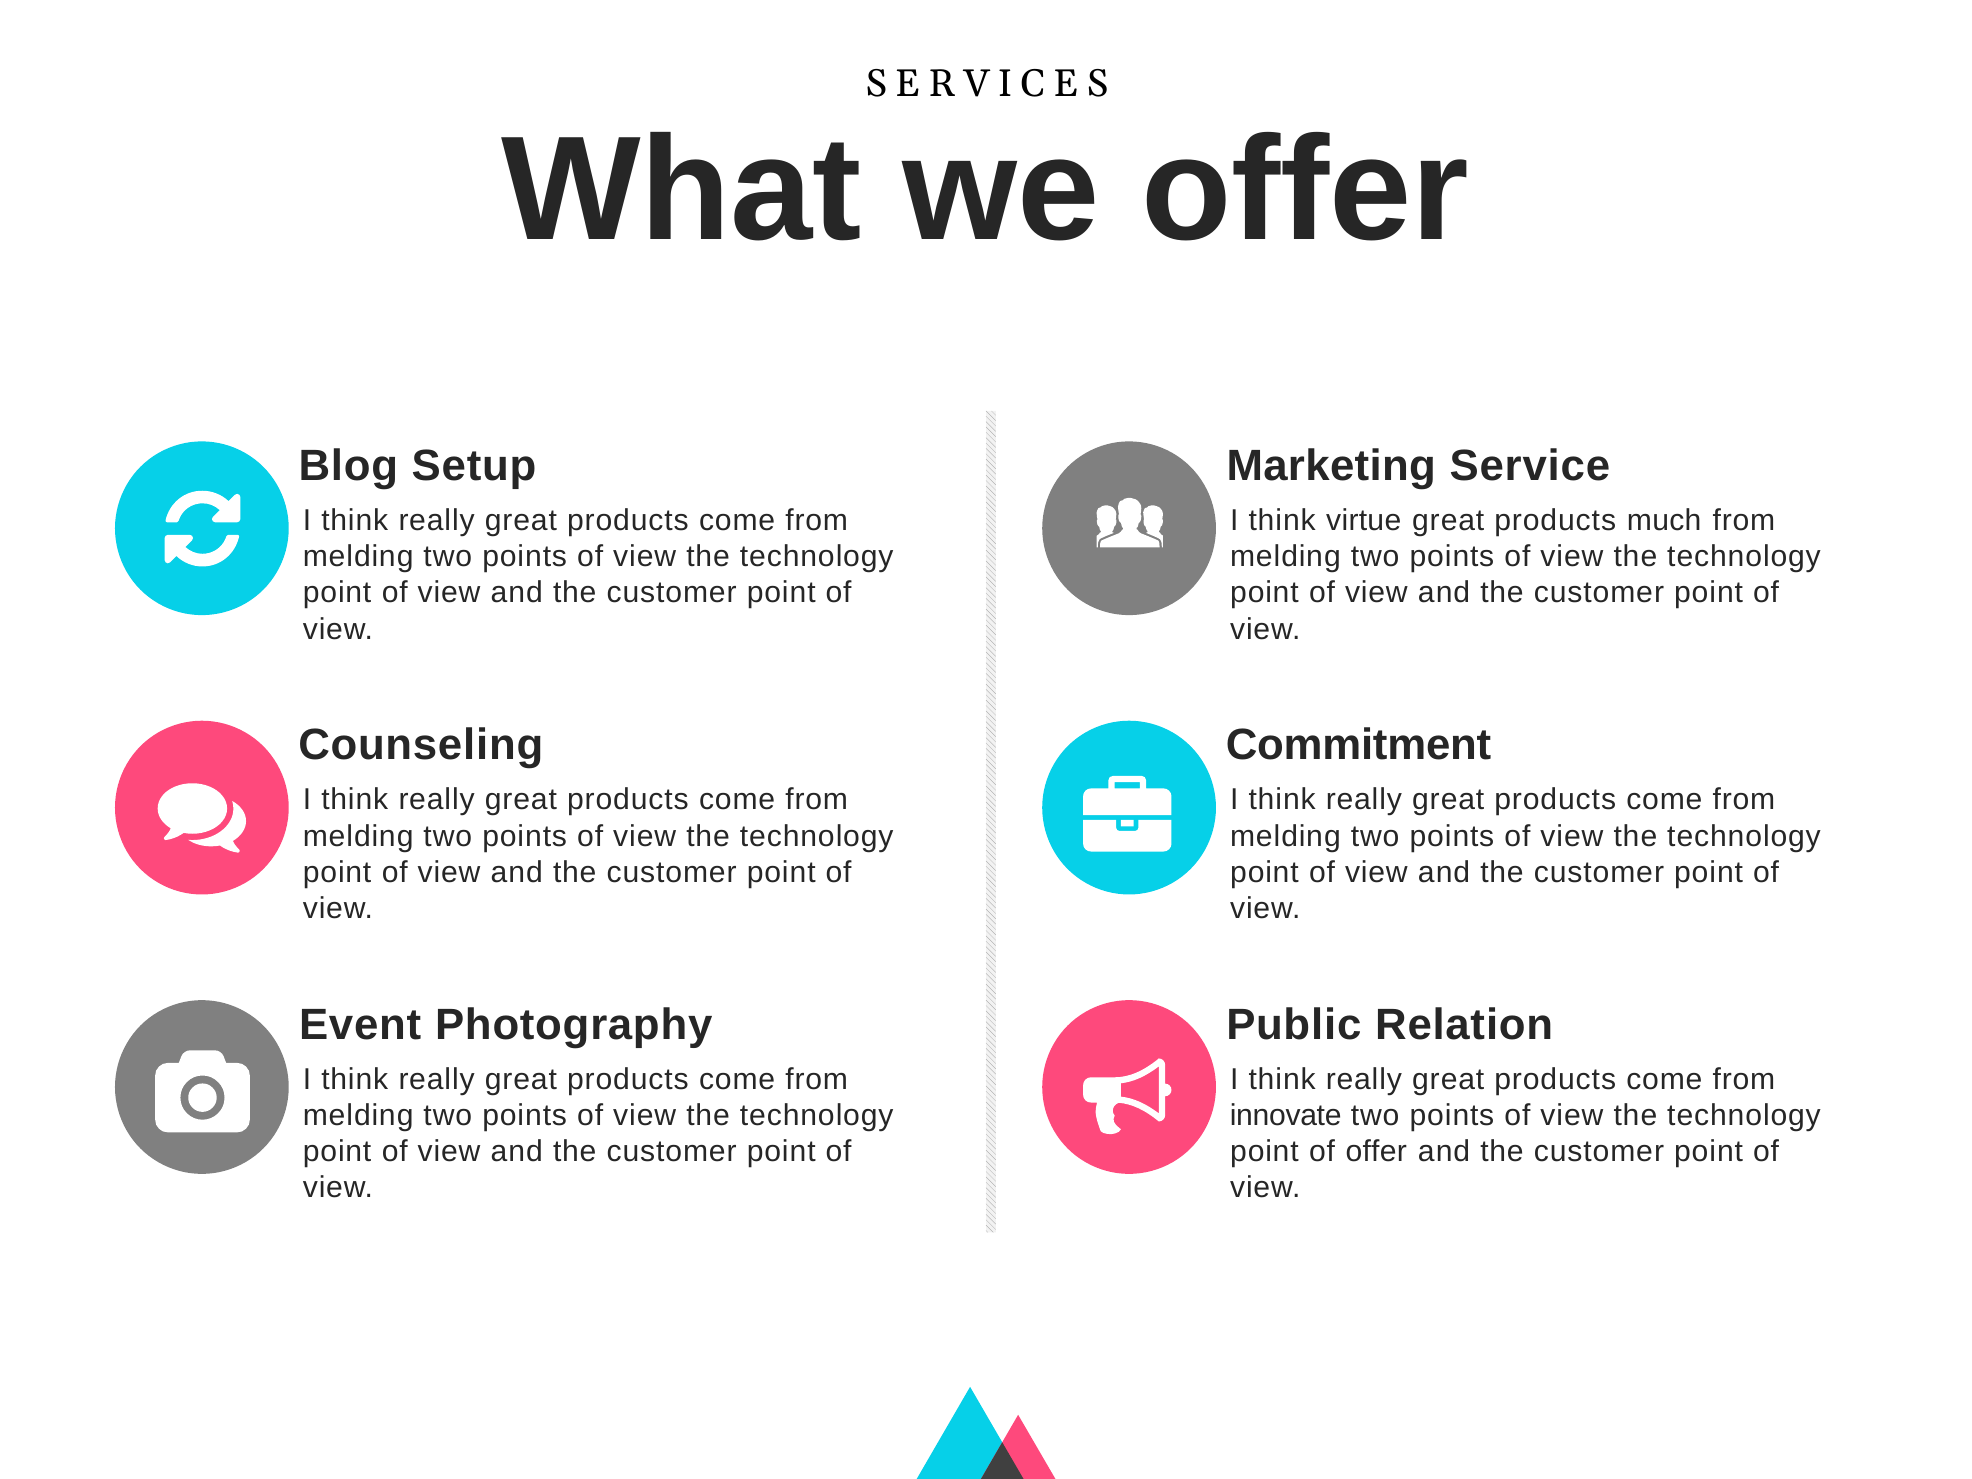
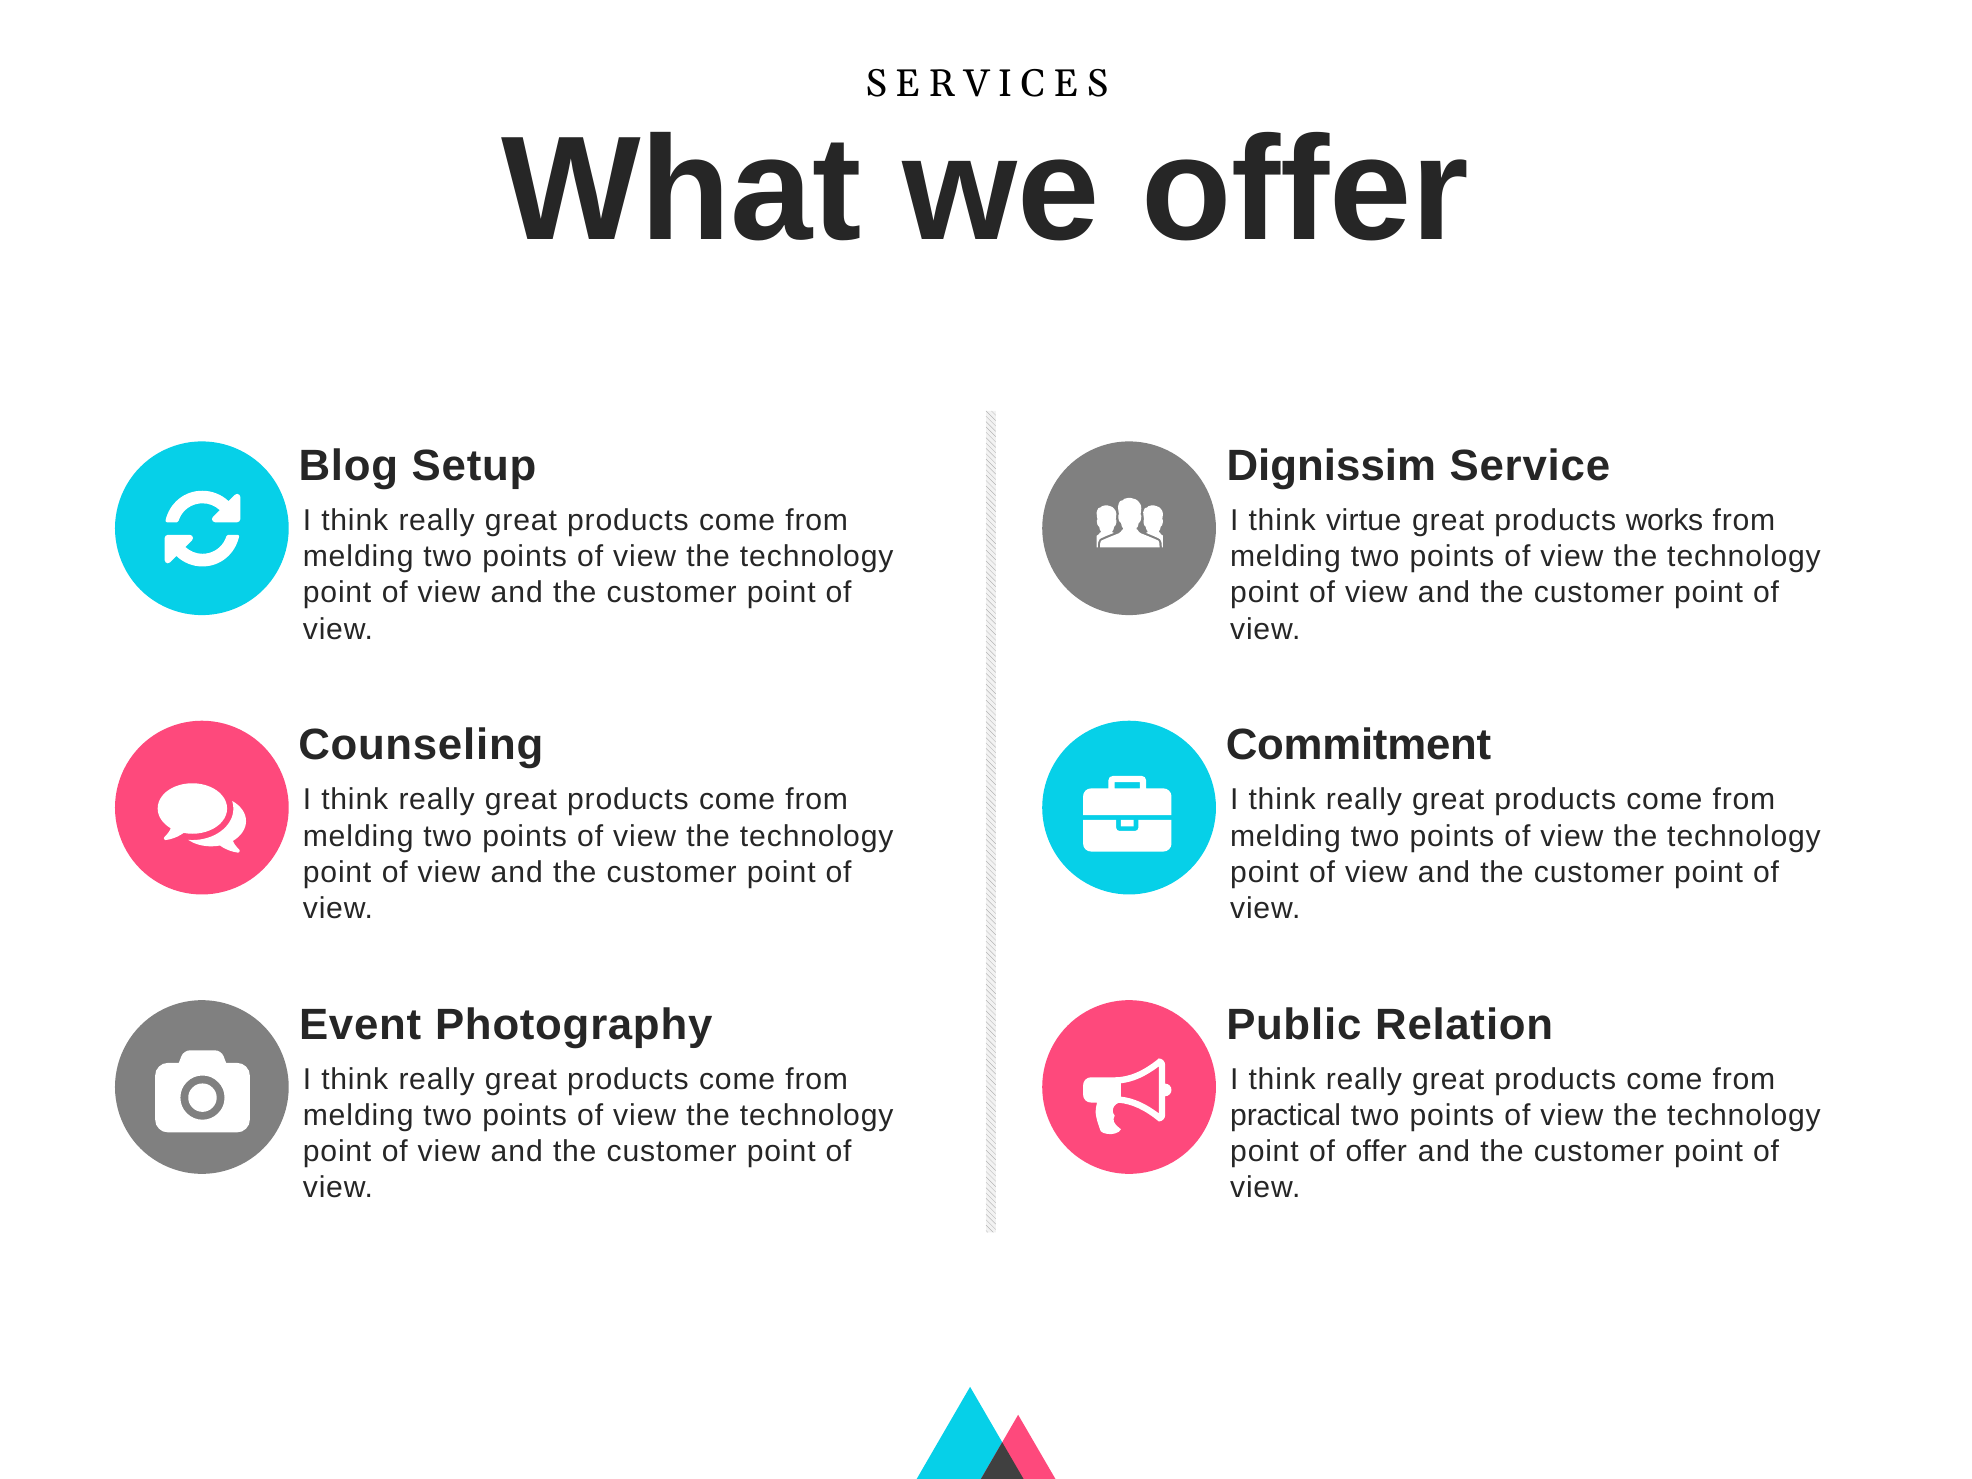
Marketing: Marketing -> Dignissim
much: much -> works
innovate: innovate -> practical
